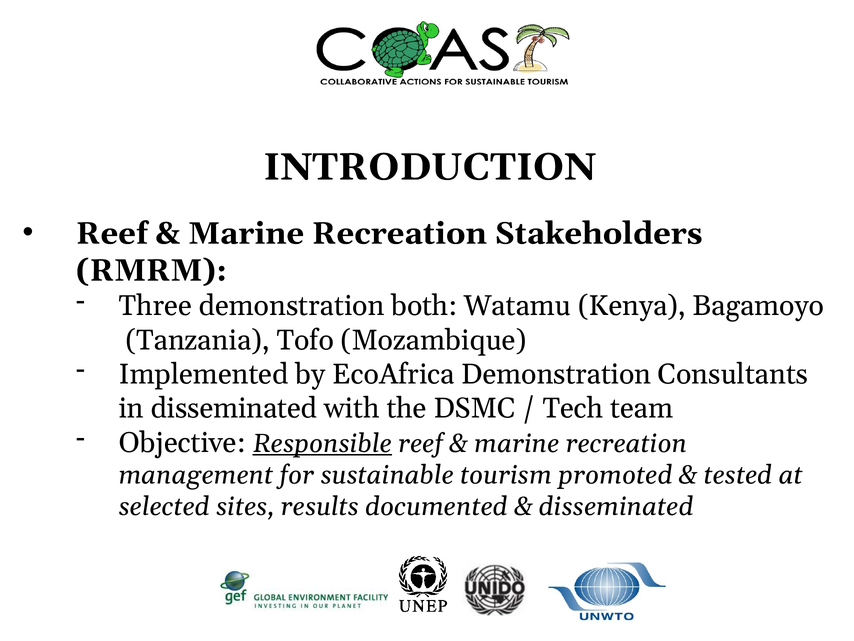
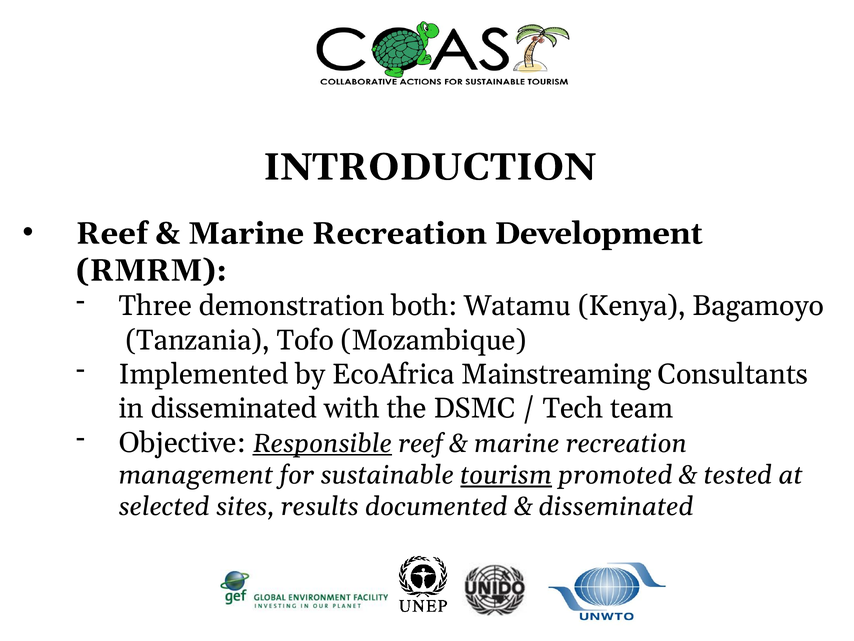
Stakeholders: Stakeholders -> Development
EcoAfrica Demonstration: Demonstration -> Mainstreaming
tourism underline: none -> present
